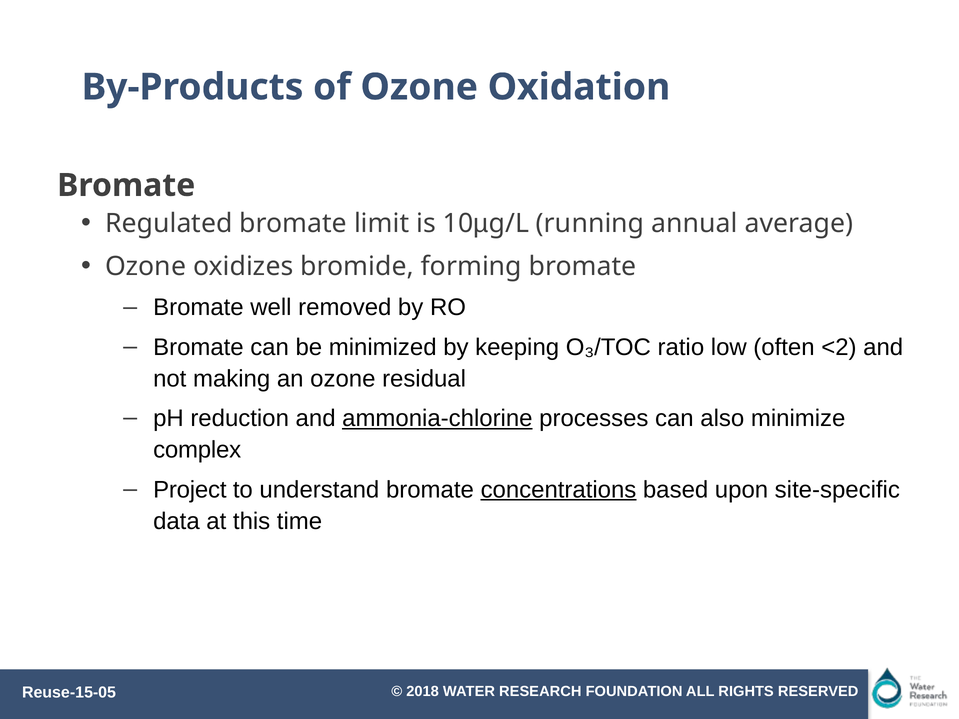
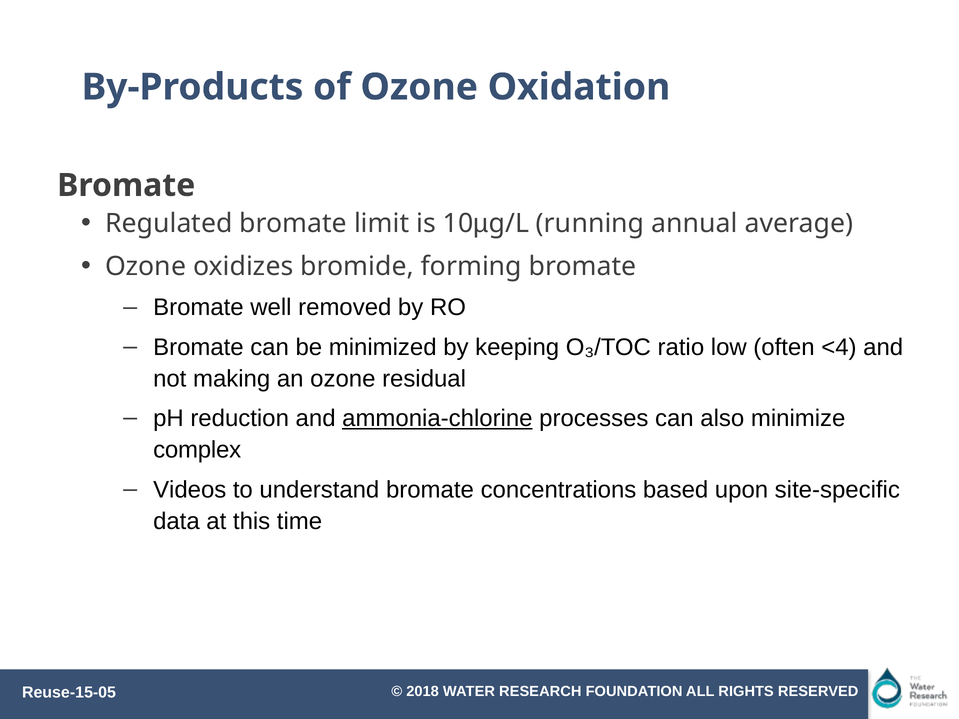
<2: <2 -> <4
Project: Project -> Videos
concentrations underline: present -> none
